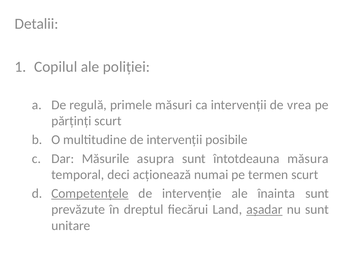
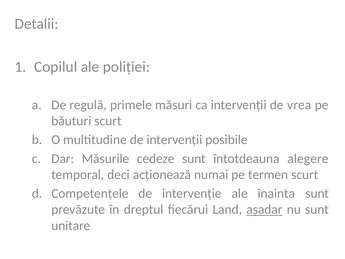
părținți: părținți -> băuturi
asupra: asupra -> cedeze
măsura: măsura -> alegere
Competențele underline: present -> none
